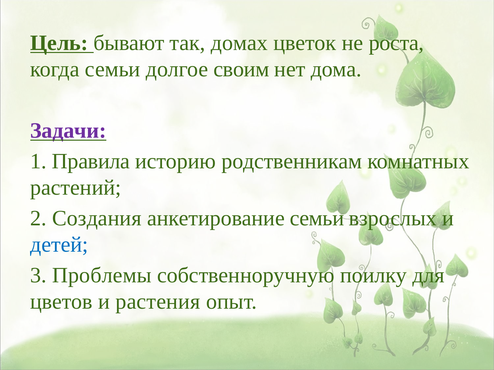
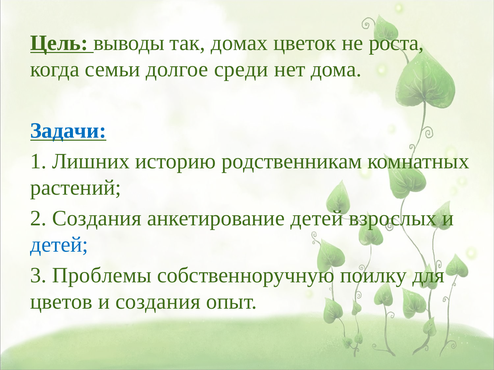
бывают: бывают -> выводы
своим: своим -> среди
Задачи colour: purple -> blue
Правила: Правила -> Лишних
анкетирование семьи: семьи -> детей
и растения: растения -> создания
